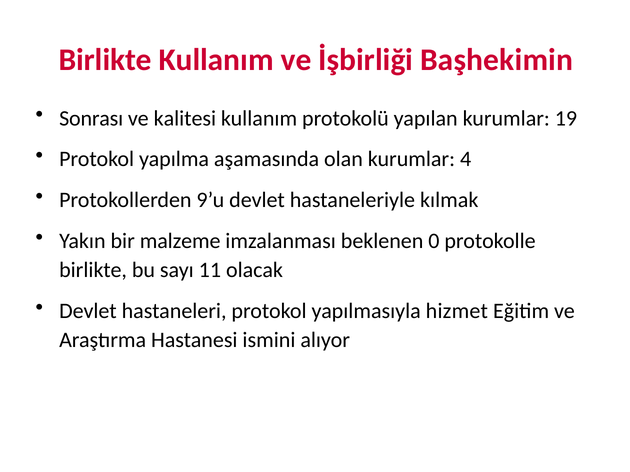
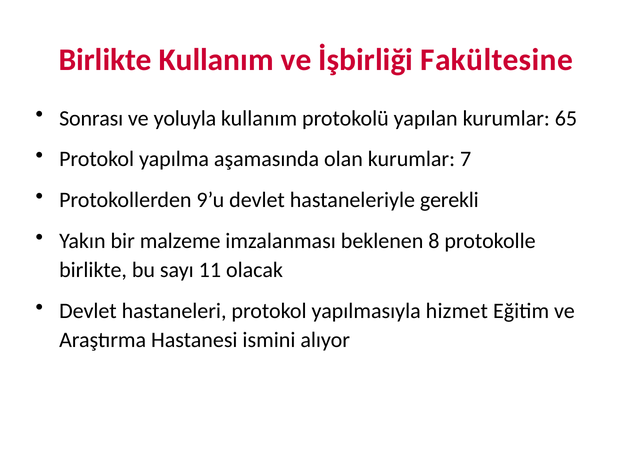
Başhekimin: Başhekimin -> Fakültesine
kalitesi: kalitesi -> yoluyla
19: 19 -> 65
4: 4 -> 7
kılmak: kılmak -> gerekli
0: 0 -> 8
